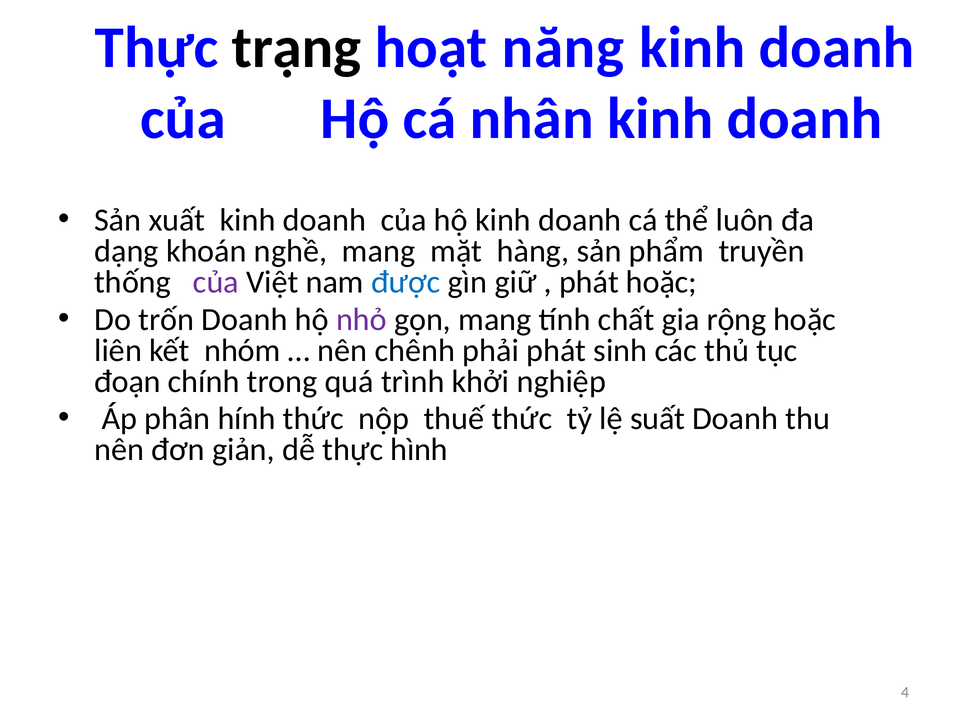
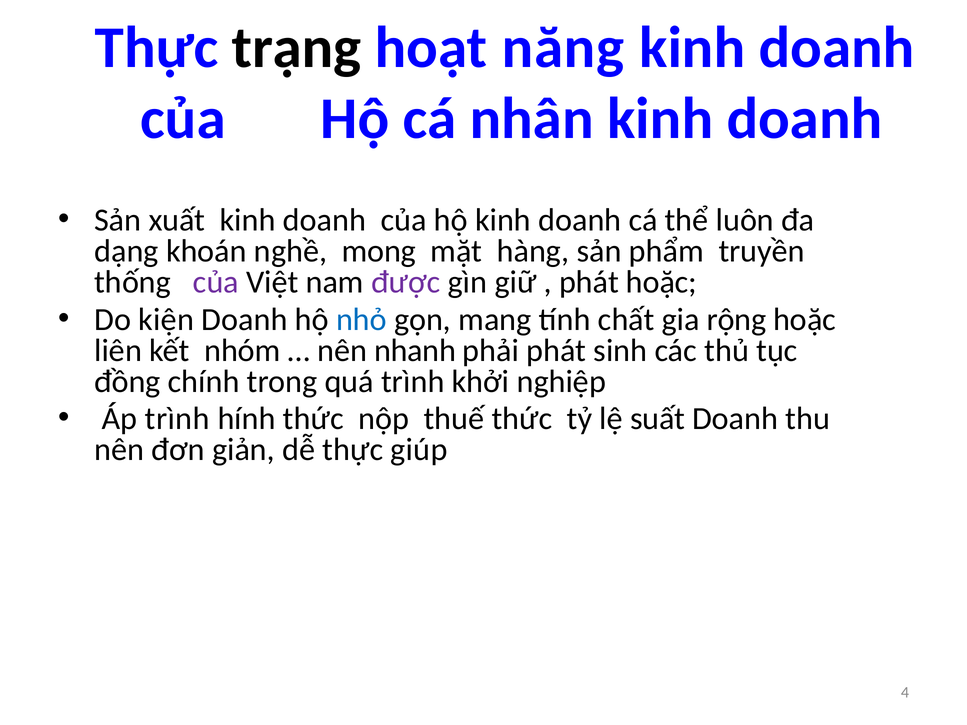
nghề mang: mang -> mong
được colour: blue -> purple
trốn: trốn -> kiện
nhỏ colour: purple -> blue
chênh: chênh -> nhanh
đoạn: đoạn -> đồng
Áp phân: phân -> trình
hình: hình -> giúp
